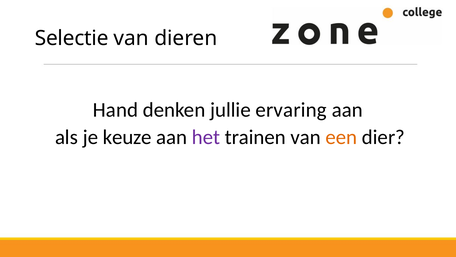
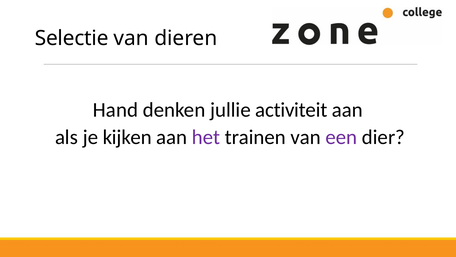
ervaring: ervaring -> activiteit
keuze: keuze -> kijken
een colour: orange -> purple
